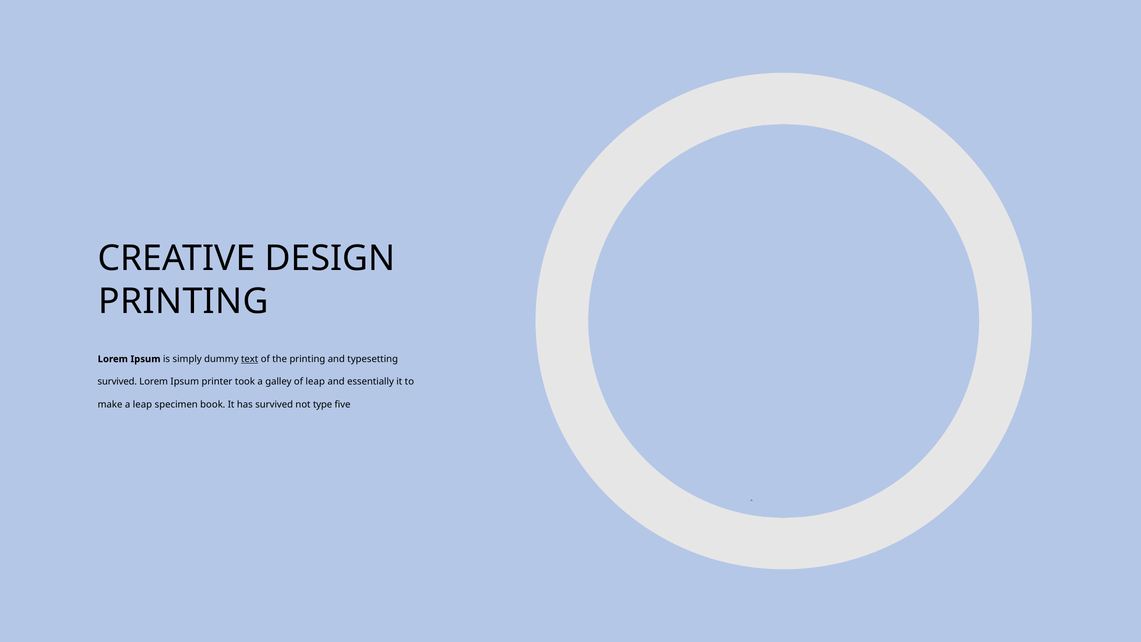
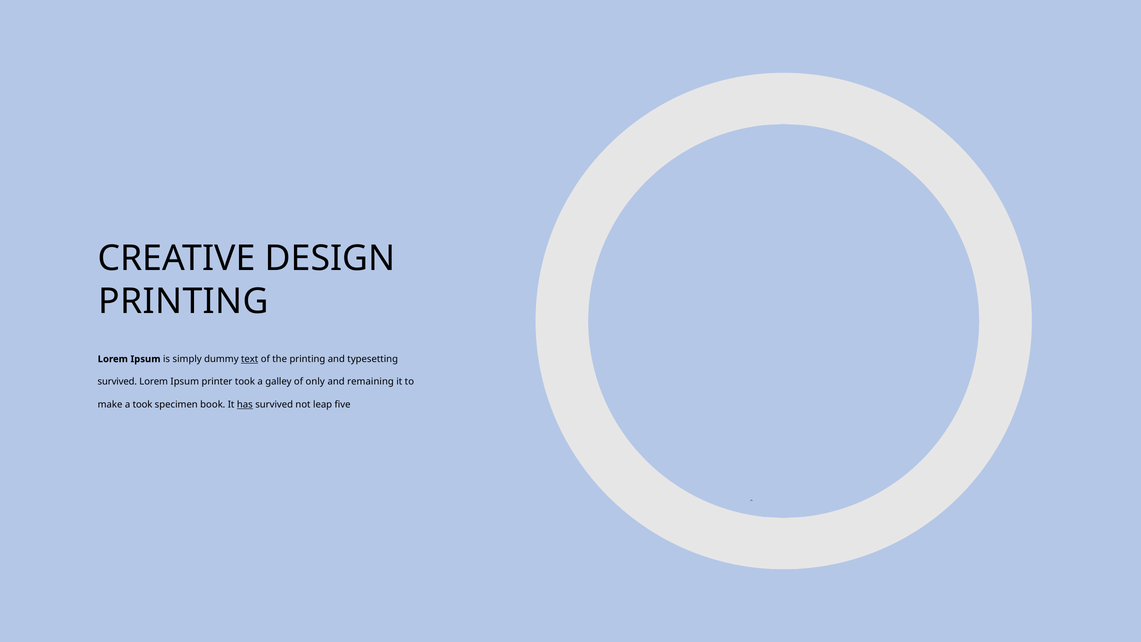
of leap: leap -> only
essentially: essentially -> remaining
a leap: leap -> took
has underline: none -> present
type: type -> leap
